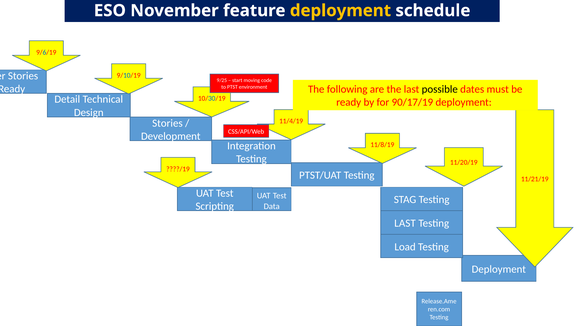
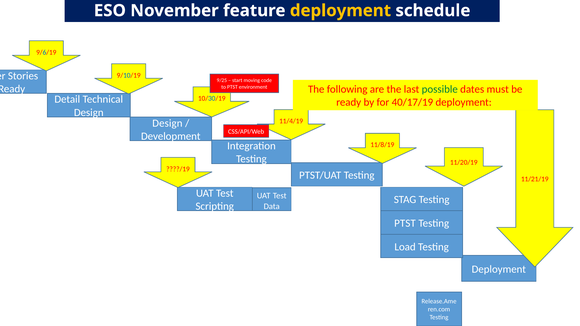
possible colour: black -> green
90/17/19: 90/17/19 -> 40/17/19
Stories at (167, 123): Stories -> Design
LAST at (405, 223): LAST -> PTST
